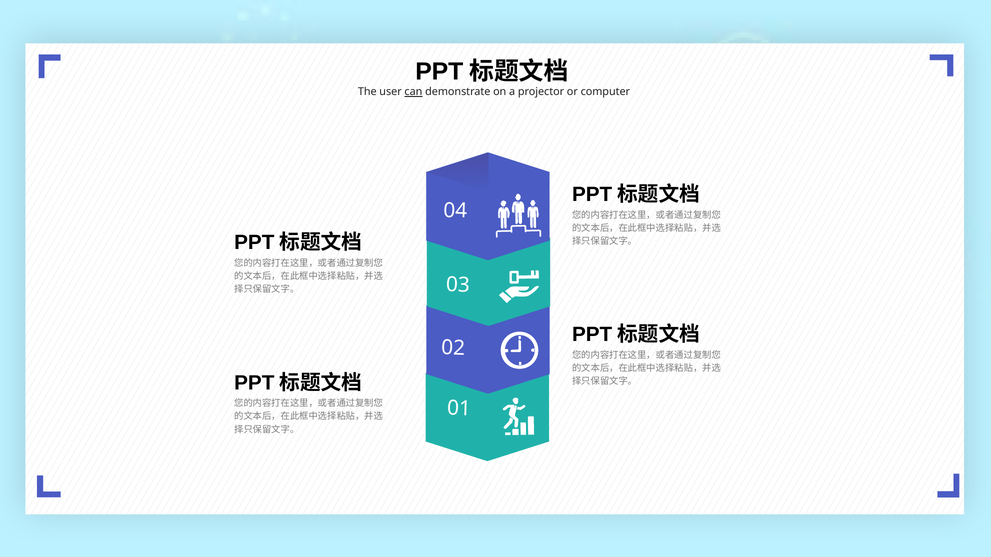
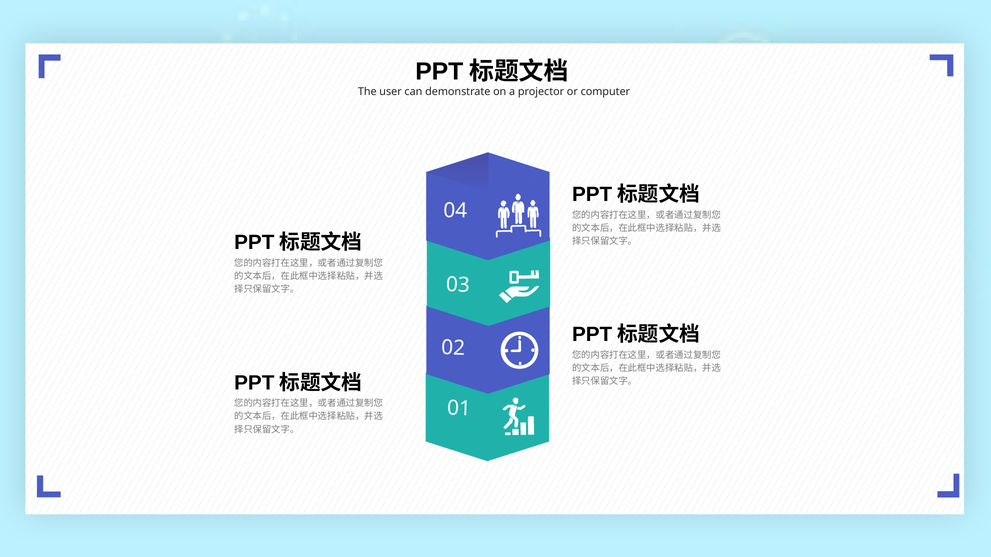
can underline: present -> none
